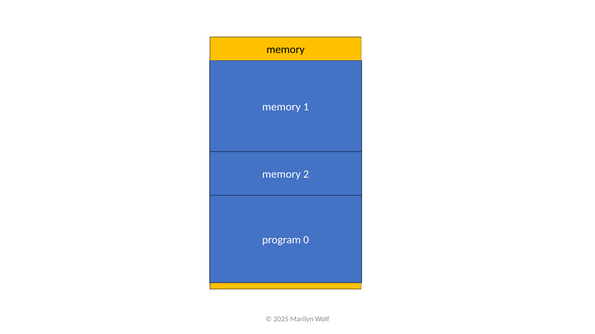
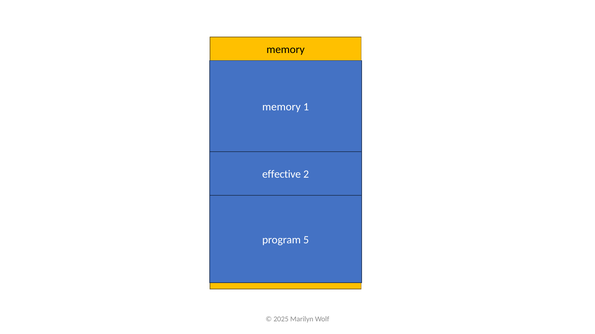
memory at (281, 175): memory -> effective
0: 0 -> 5
